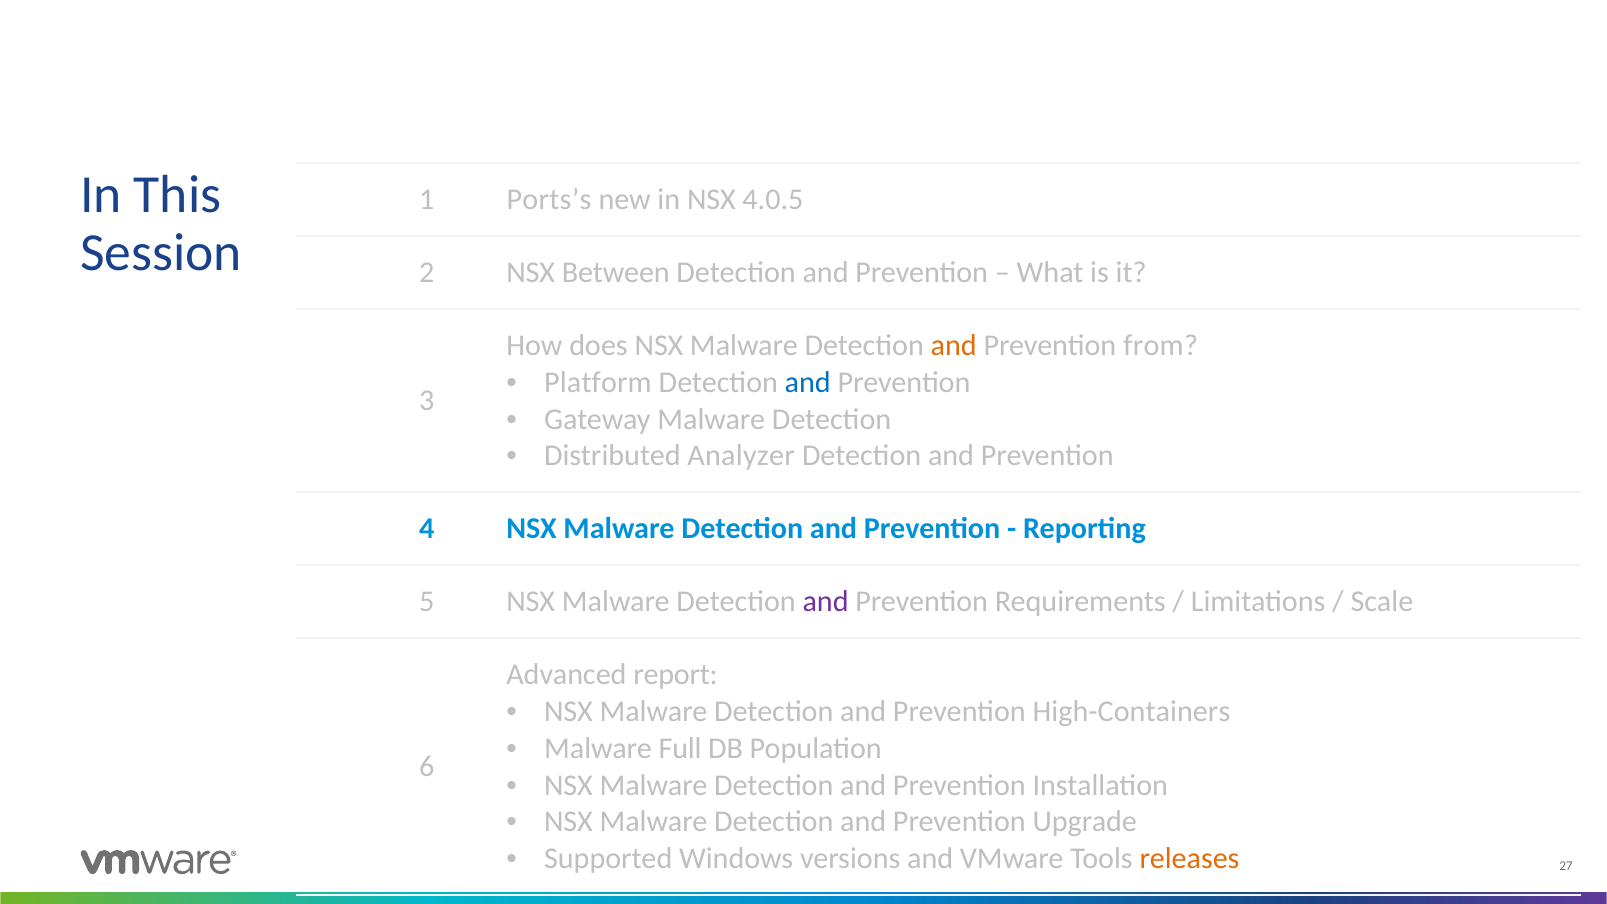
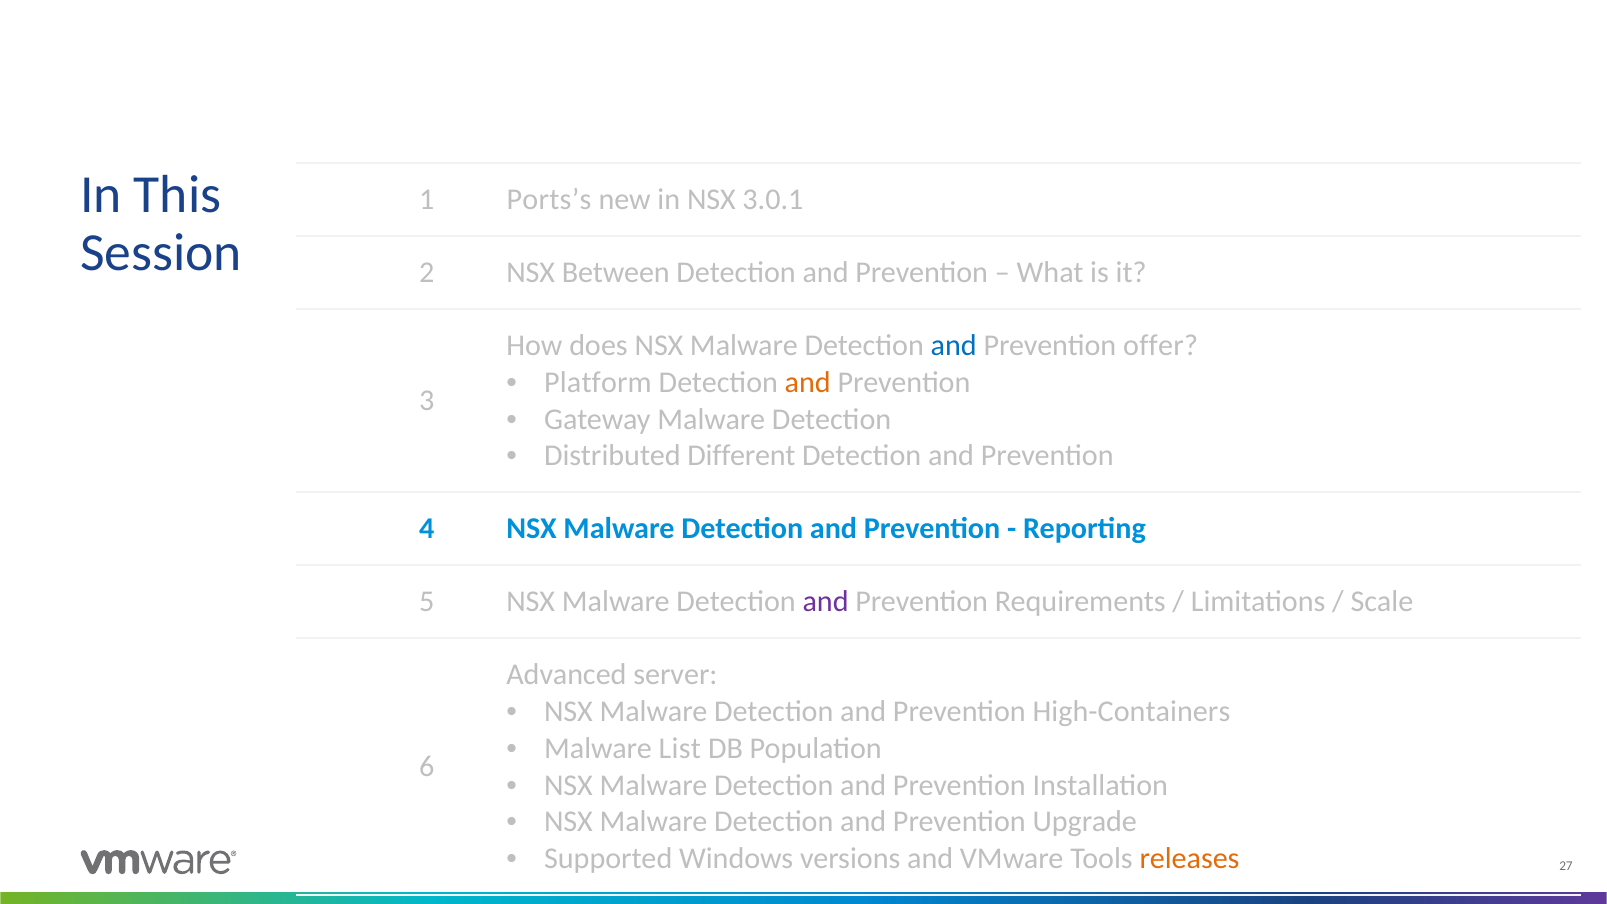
4.0.5: 4.0.5 -> 3.0.1
and at (954, 346) colour: orange -> blue
from: from -> offer
and at (808, 382) colour: blue -> orange
Analyzer: Analyzer -> Different
report: report -> server
Full: Full -> List
